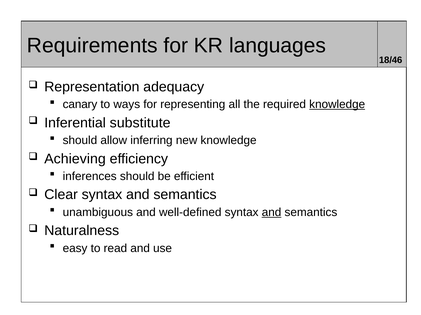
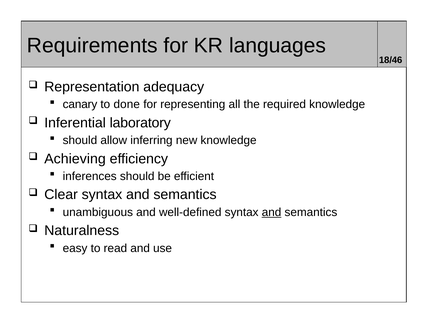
ways: ways -> done
knowledge at (337, 105) underline: present -> none
substitute: substitute -> laboratory
